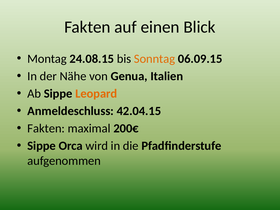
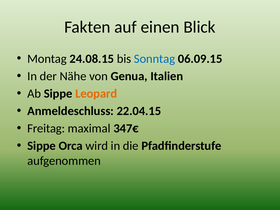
Sonntag colour: orange -> blue
42.04.15: 42.04.15 -> 22.04.15
Fakten at (46, 128): Fakten -> Freitag
200€: 200€ -> 347€
